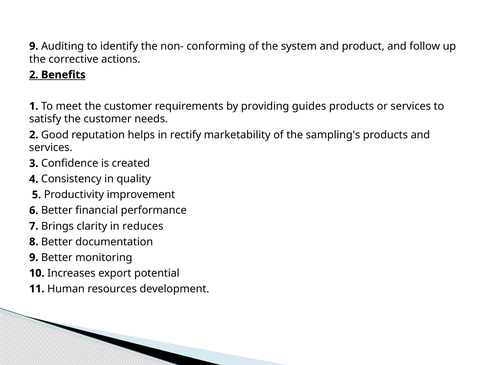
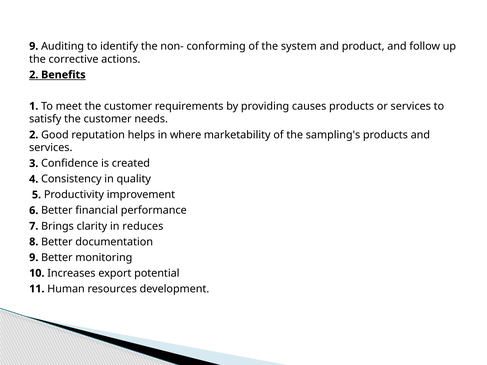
guides: guides -> causes
rectify: rectify -> where
